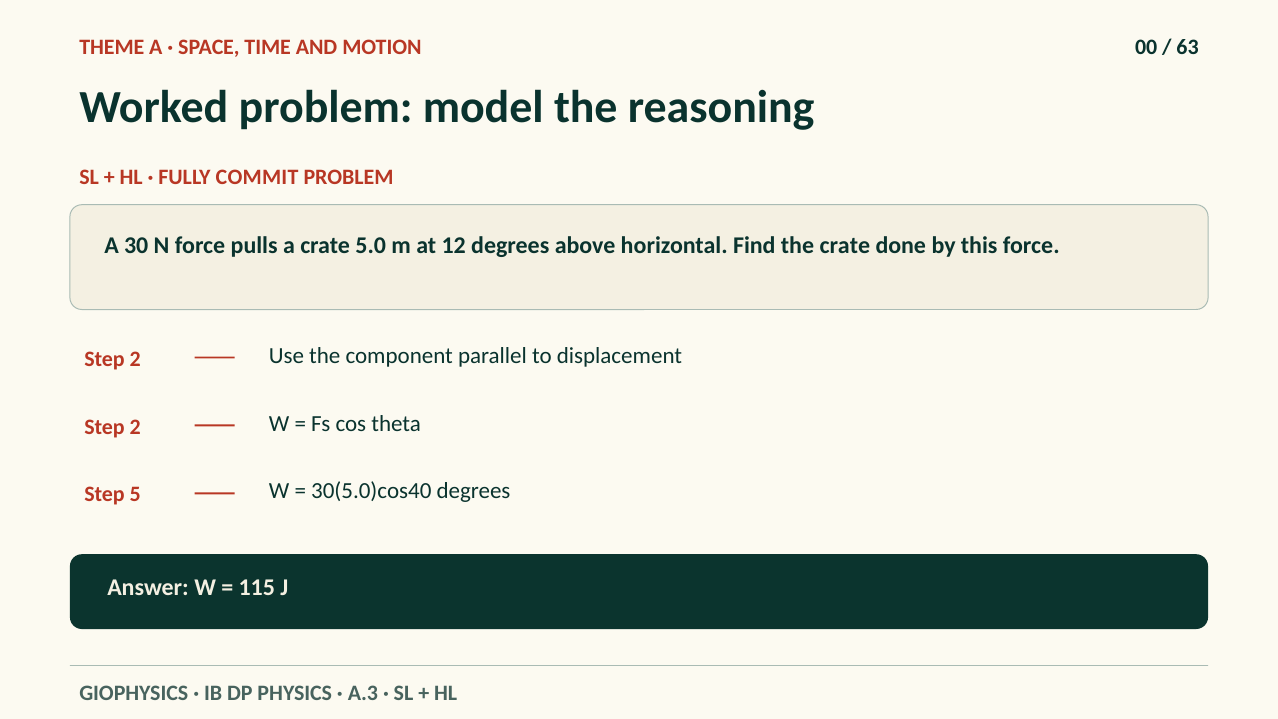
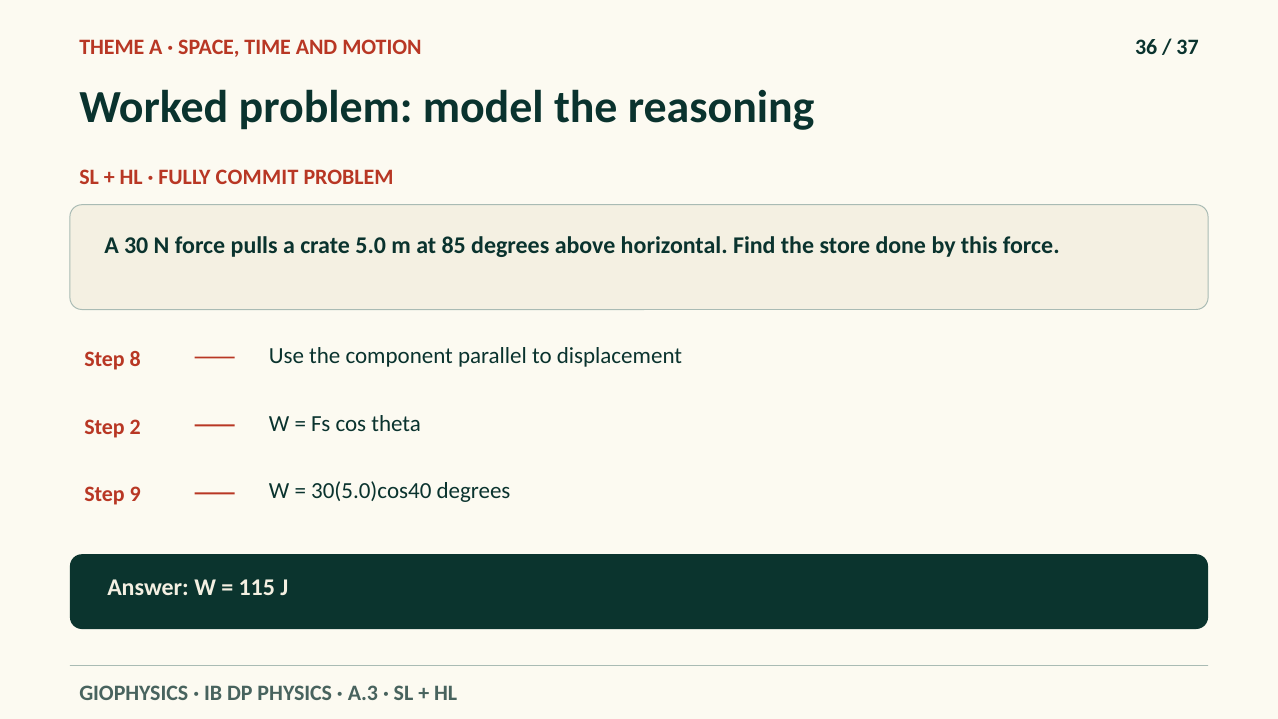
00: 00 -> 36
63: 63 -> 37
12: 12 -> 85
the crate: crate -> store
2 at (135, 359): 2 -> 8
5: 5 -> 9
